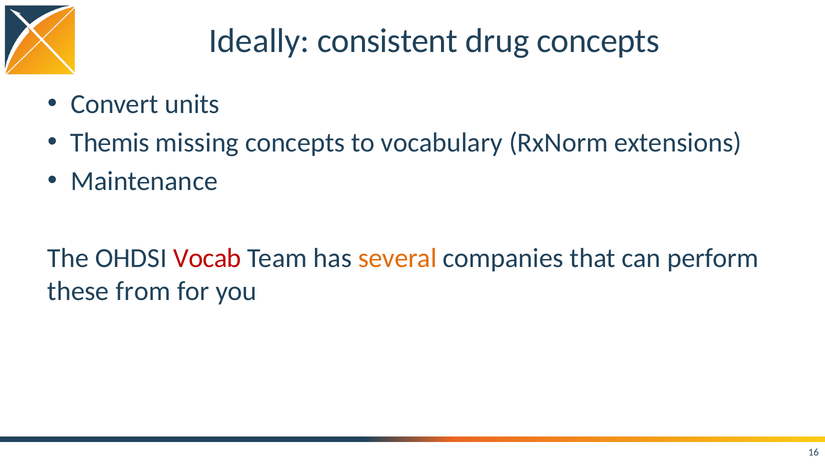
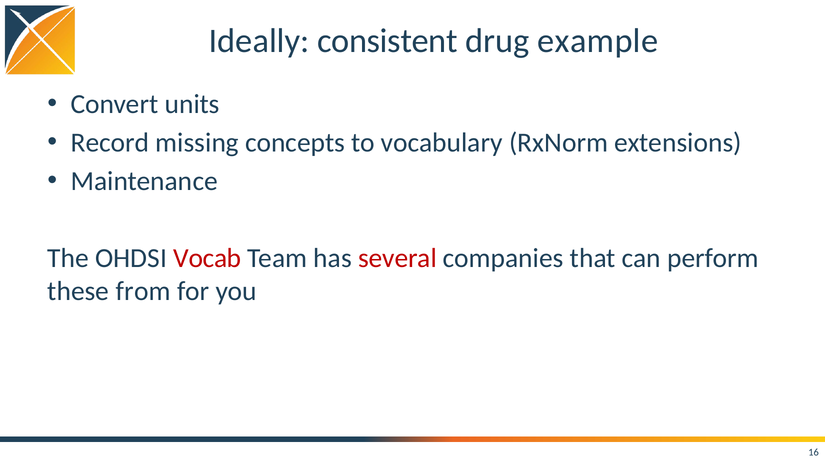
drug concepts: concepts -> example
Themis: Themis -> Record
several colour: orange -> red
